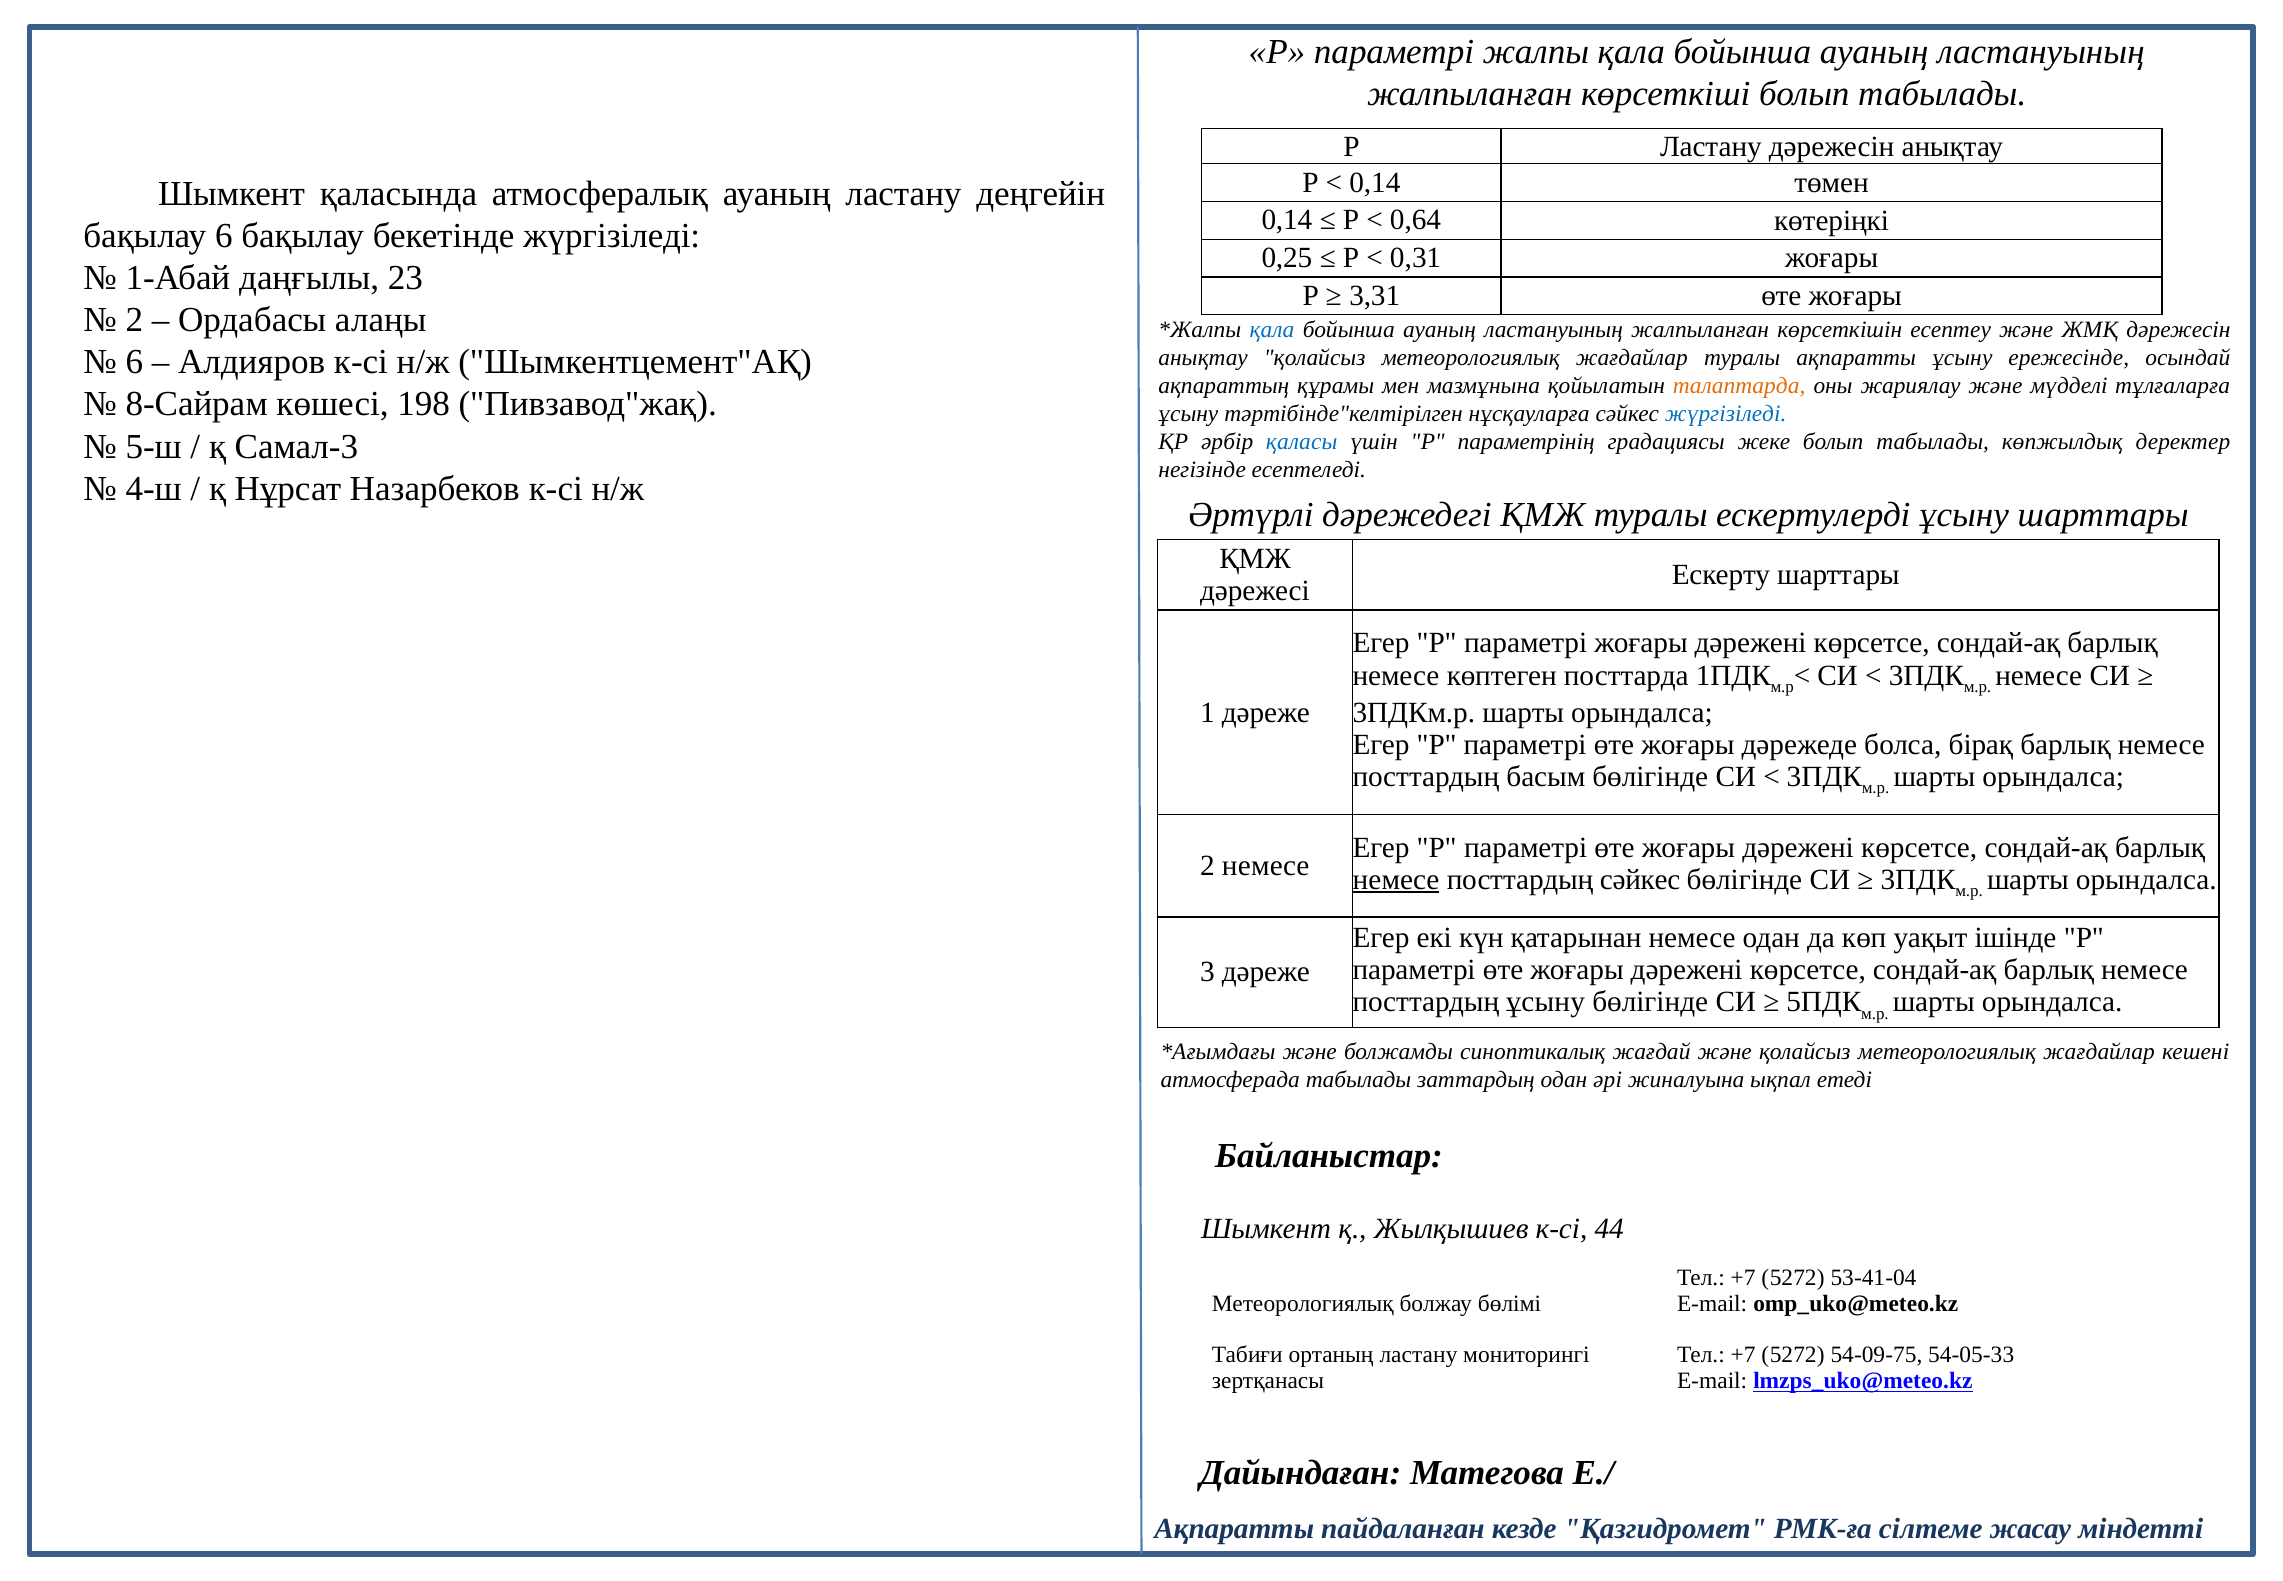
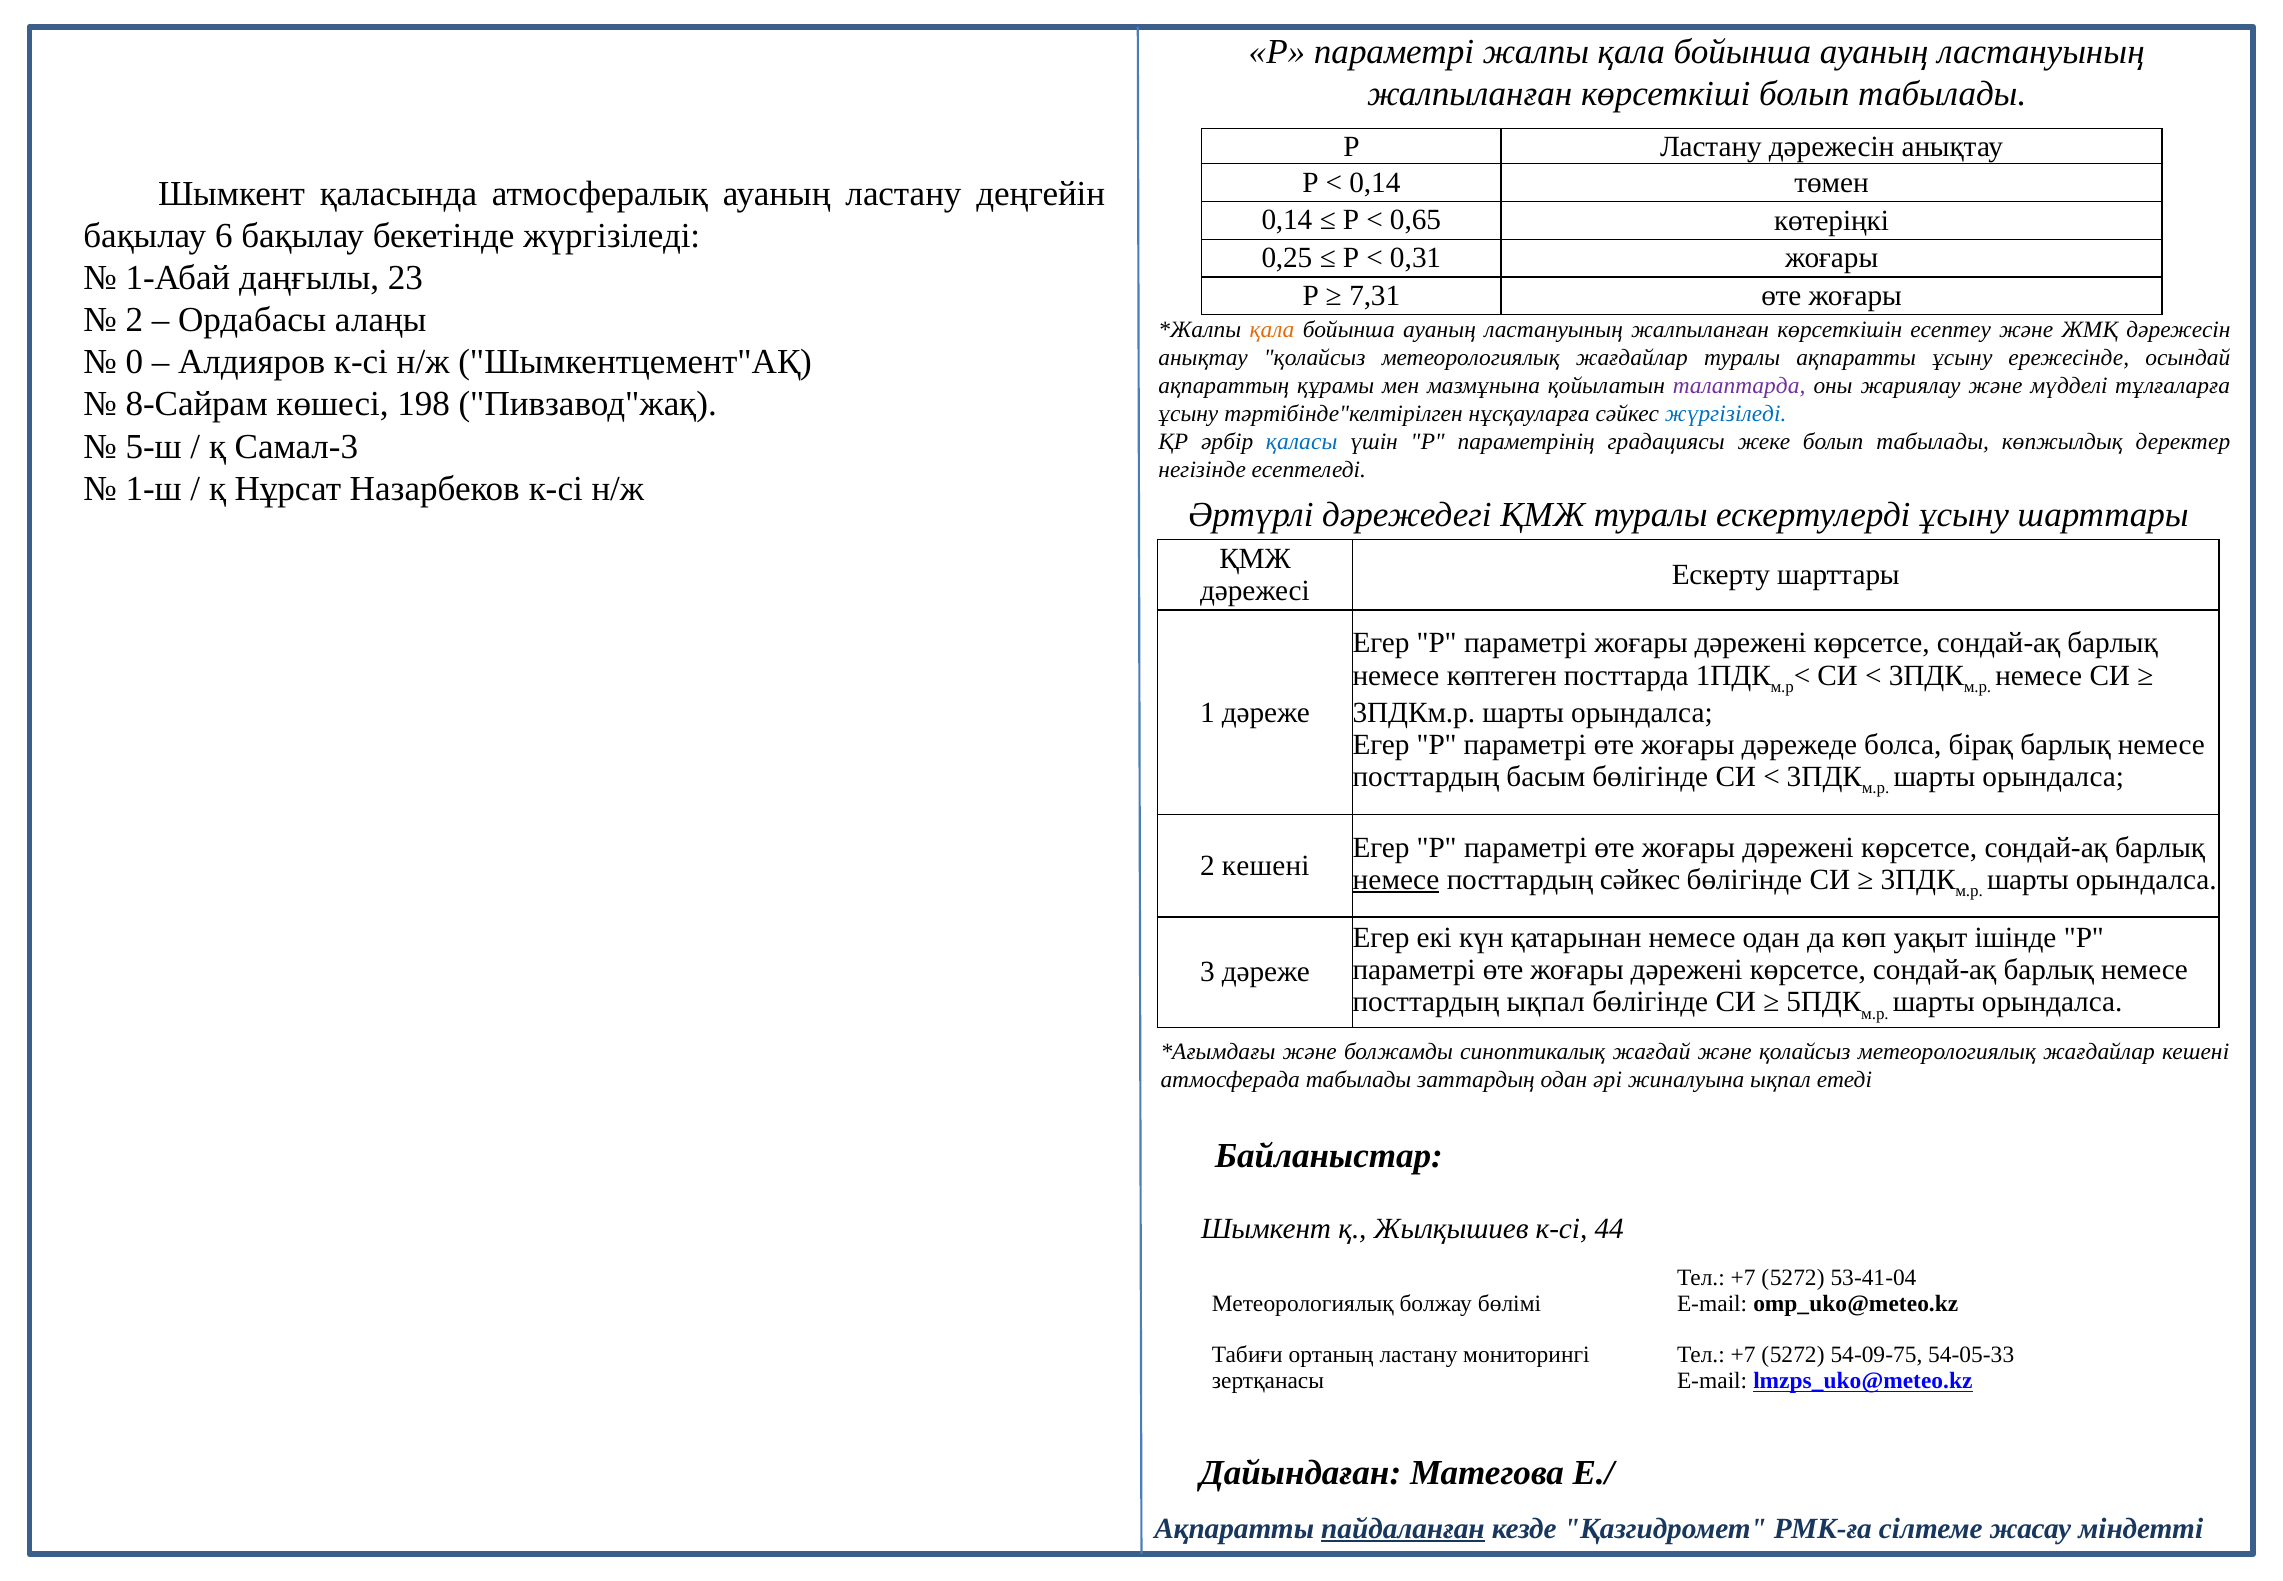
0,64: 0,64 -> 0,65
3,31: 3,31 -> 7,31
қала at (1272, 330) colour: blue -> orange
6 at (134, 362): 6 -> 0
талаптарда colour: orange -> purple
4-ш: 4-ш -> 1-ш
2 немесе: немесе -> кешені
посттардың ұсыну: ұсыну -> ықпал
пайдаланған underline: none -> present
